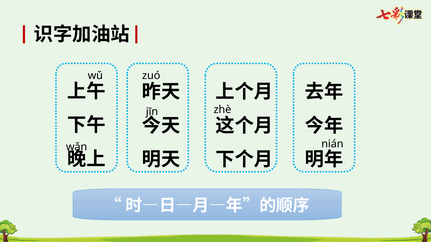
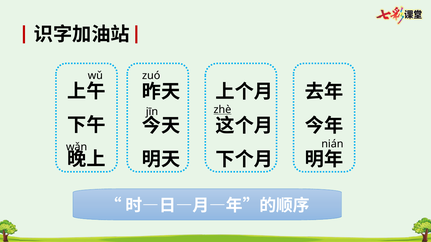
zhè underline: none -> present
